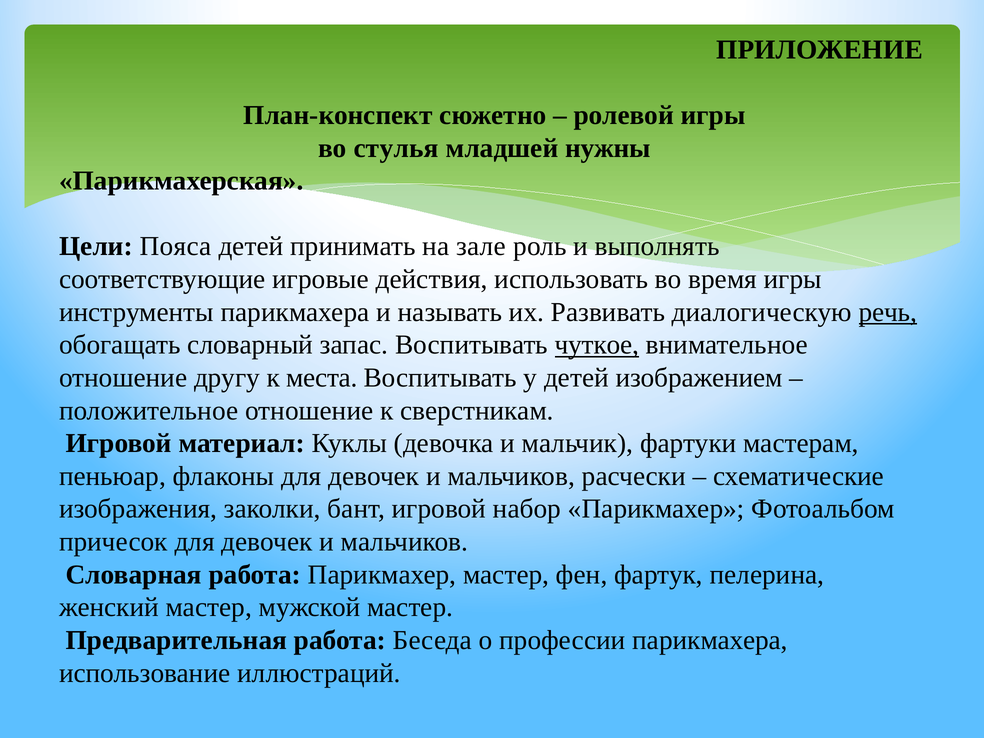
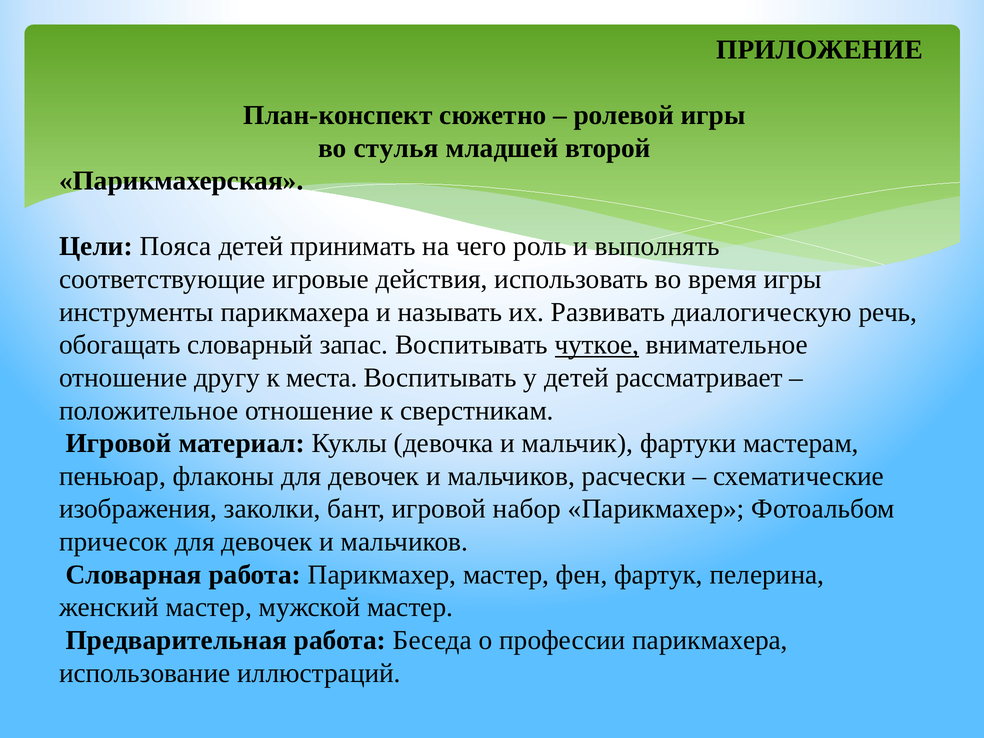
нужны: нужны -> второй
зале: зале -> чего
речь underline: present -> none
изображением: изображением -> рассматривает
